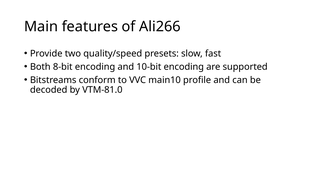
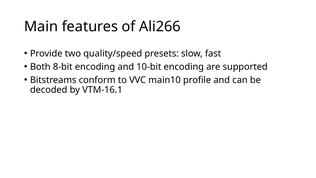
VTM-81.0: VTM-81.0 -> VTM-16.1
